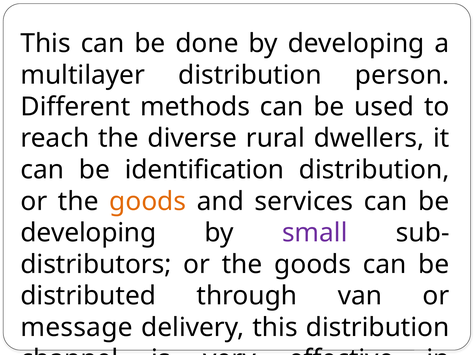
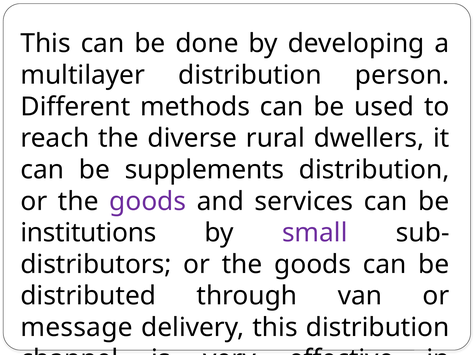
identification: identification -> supplements
goods at (148, 202) colour: orange -> purple
developing at (88, 233): developing -> institutions
